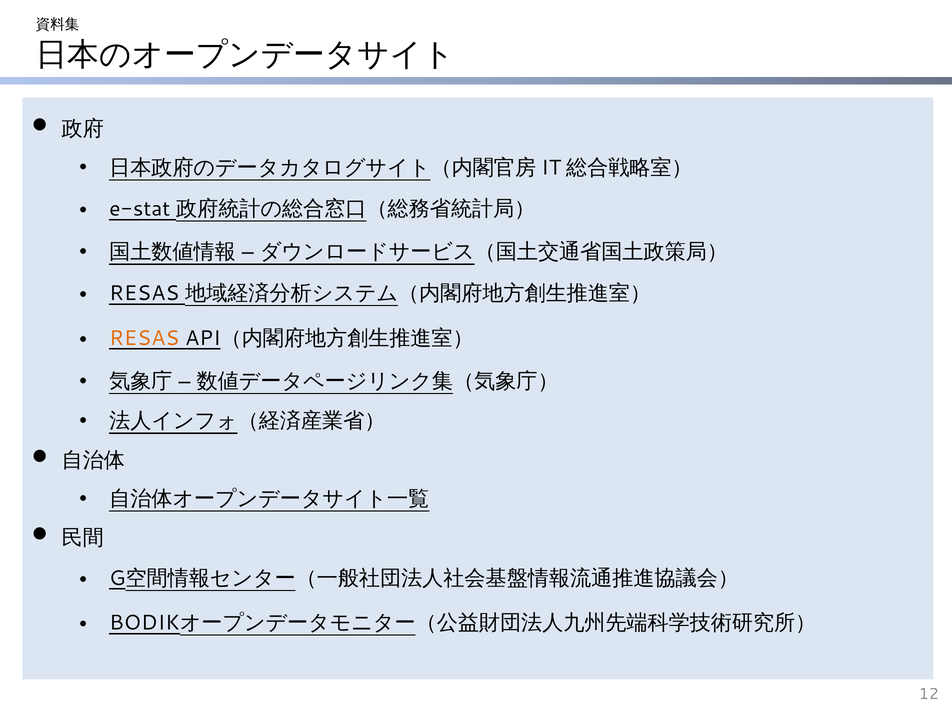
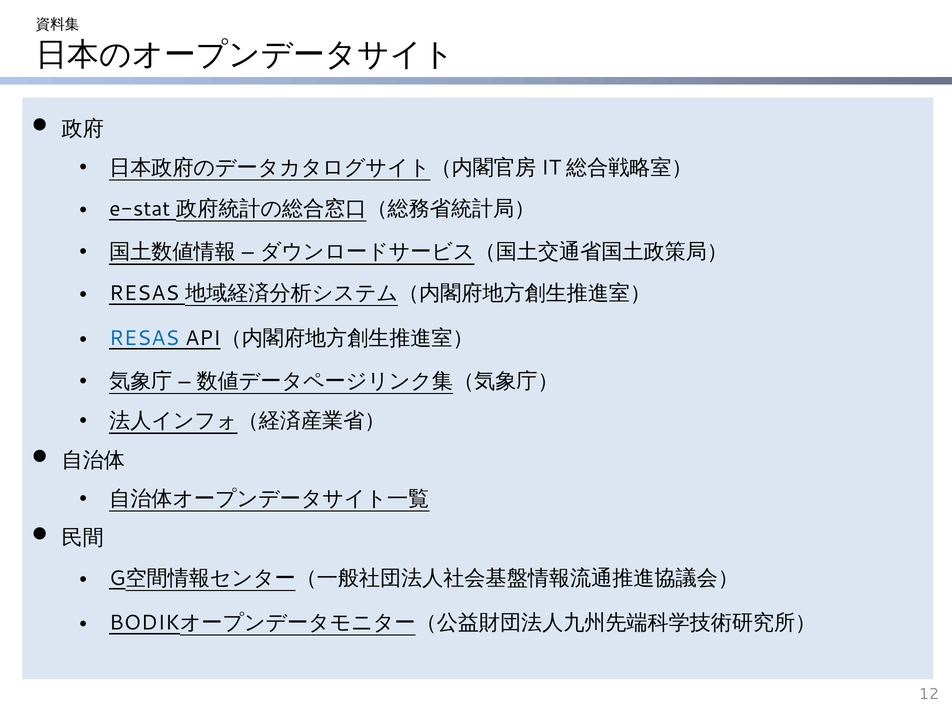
RESAS at (144, 338) colour: orange -> blue
